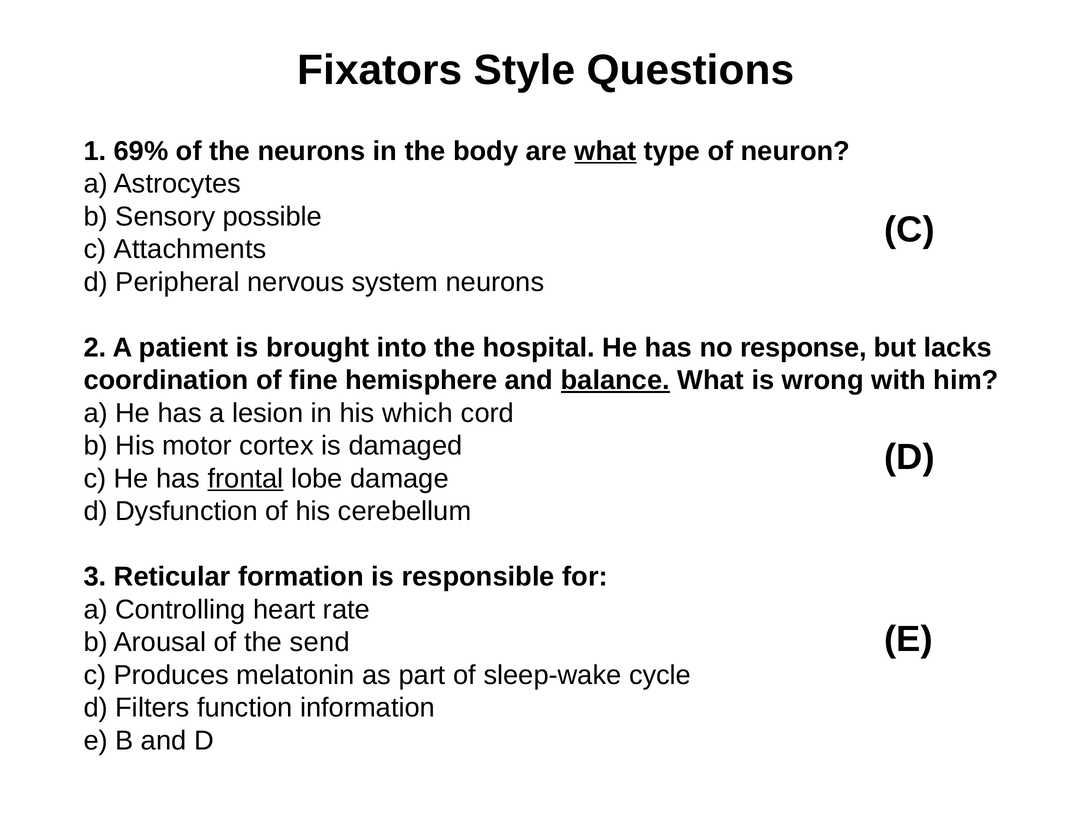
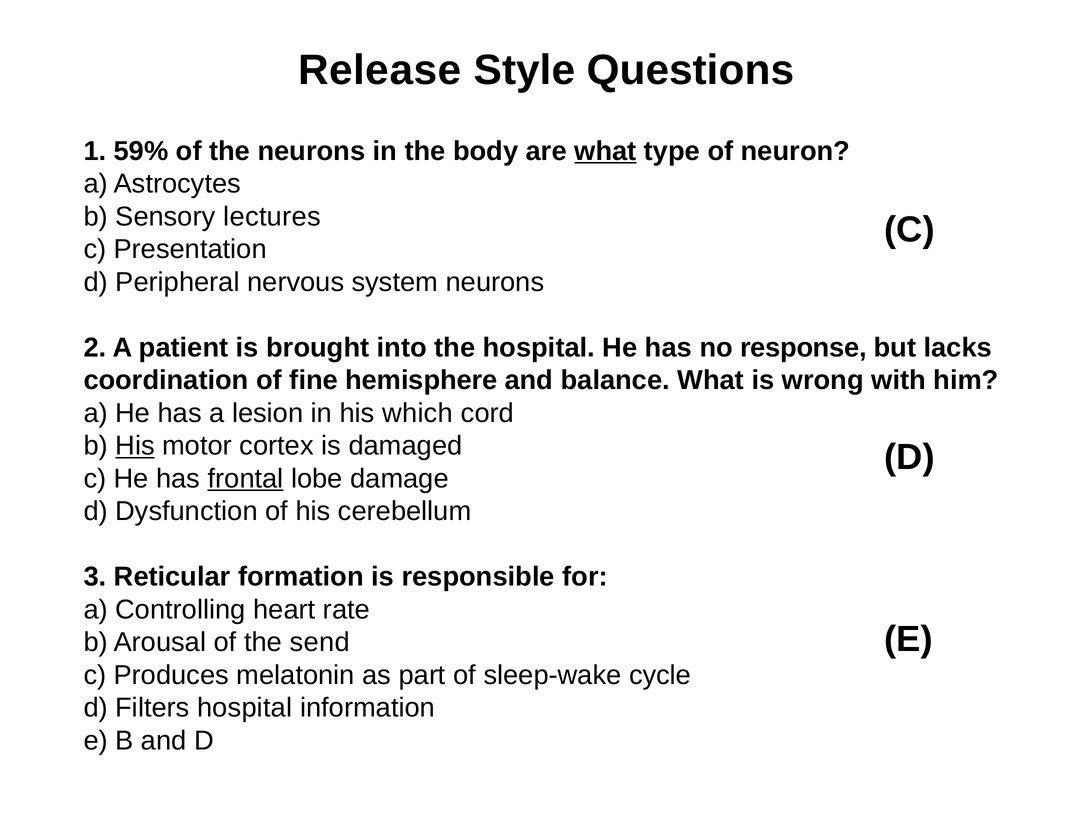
Fixators: Fixators -> Release
69%: 69% -> 59%
possible: possible -> lectures
Attachments: Attachments -> Presentation
balance underline: present -> none
His at (135, 446) underline: none -> present
Filters function: function -> hospital
